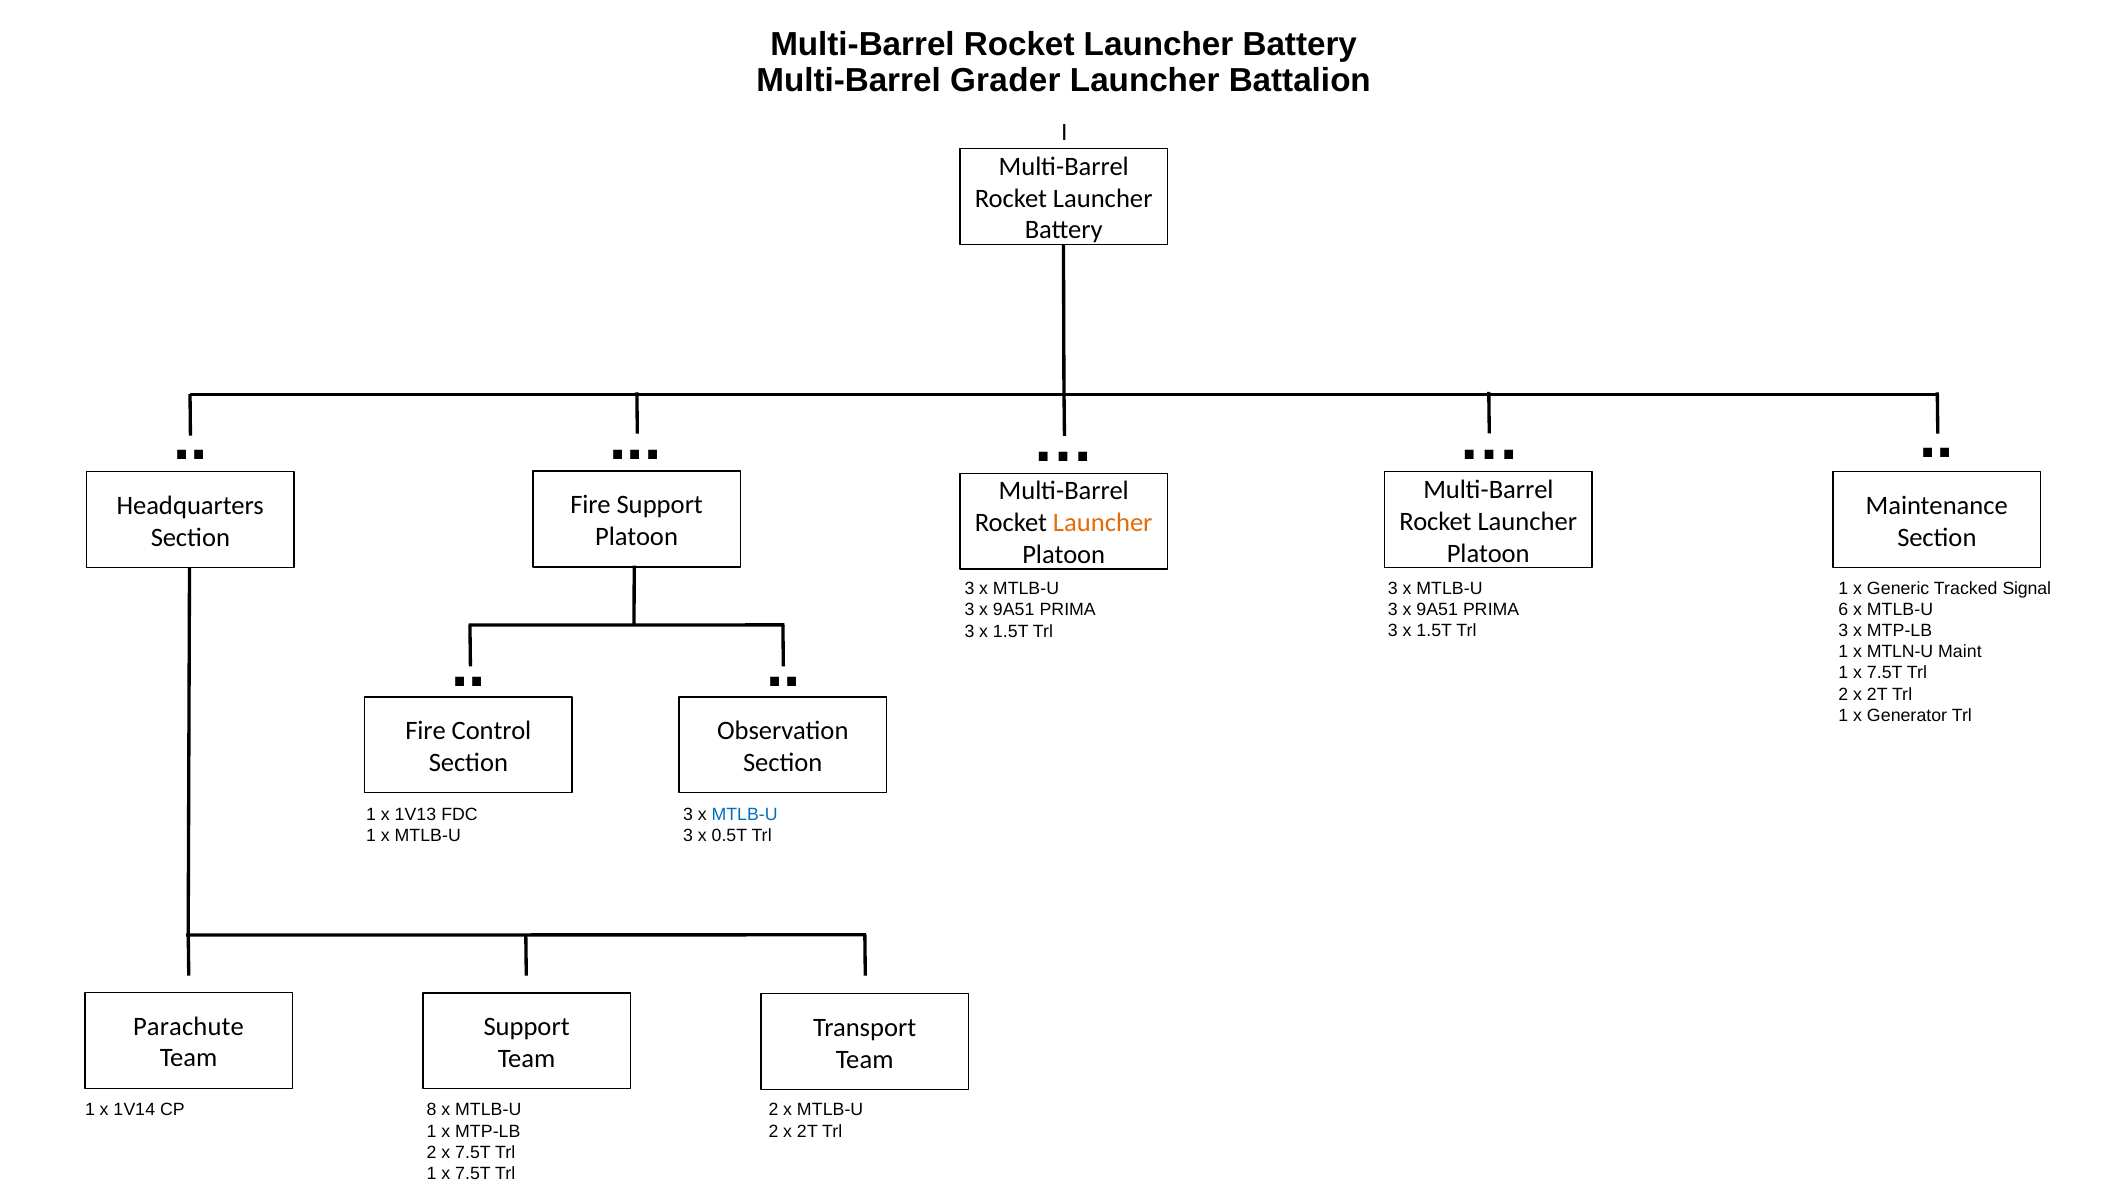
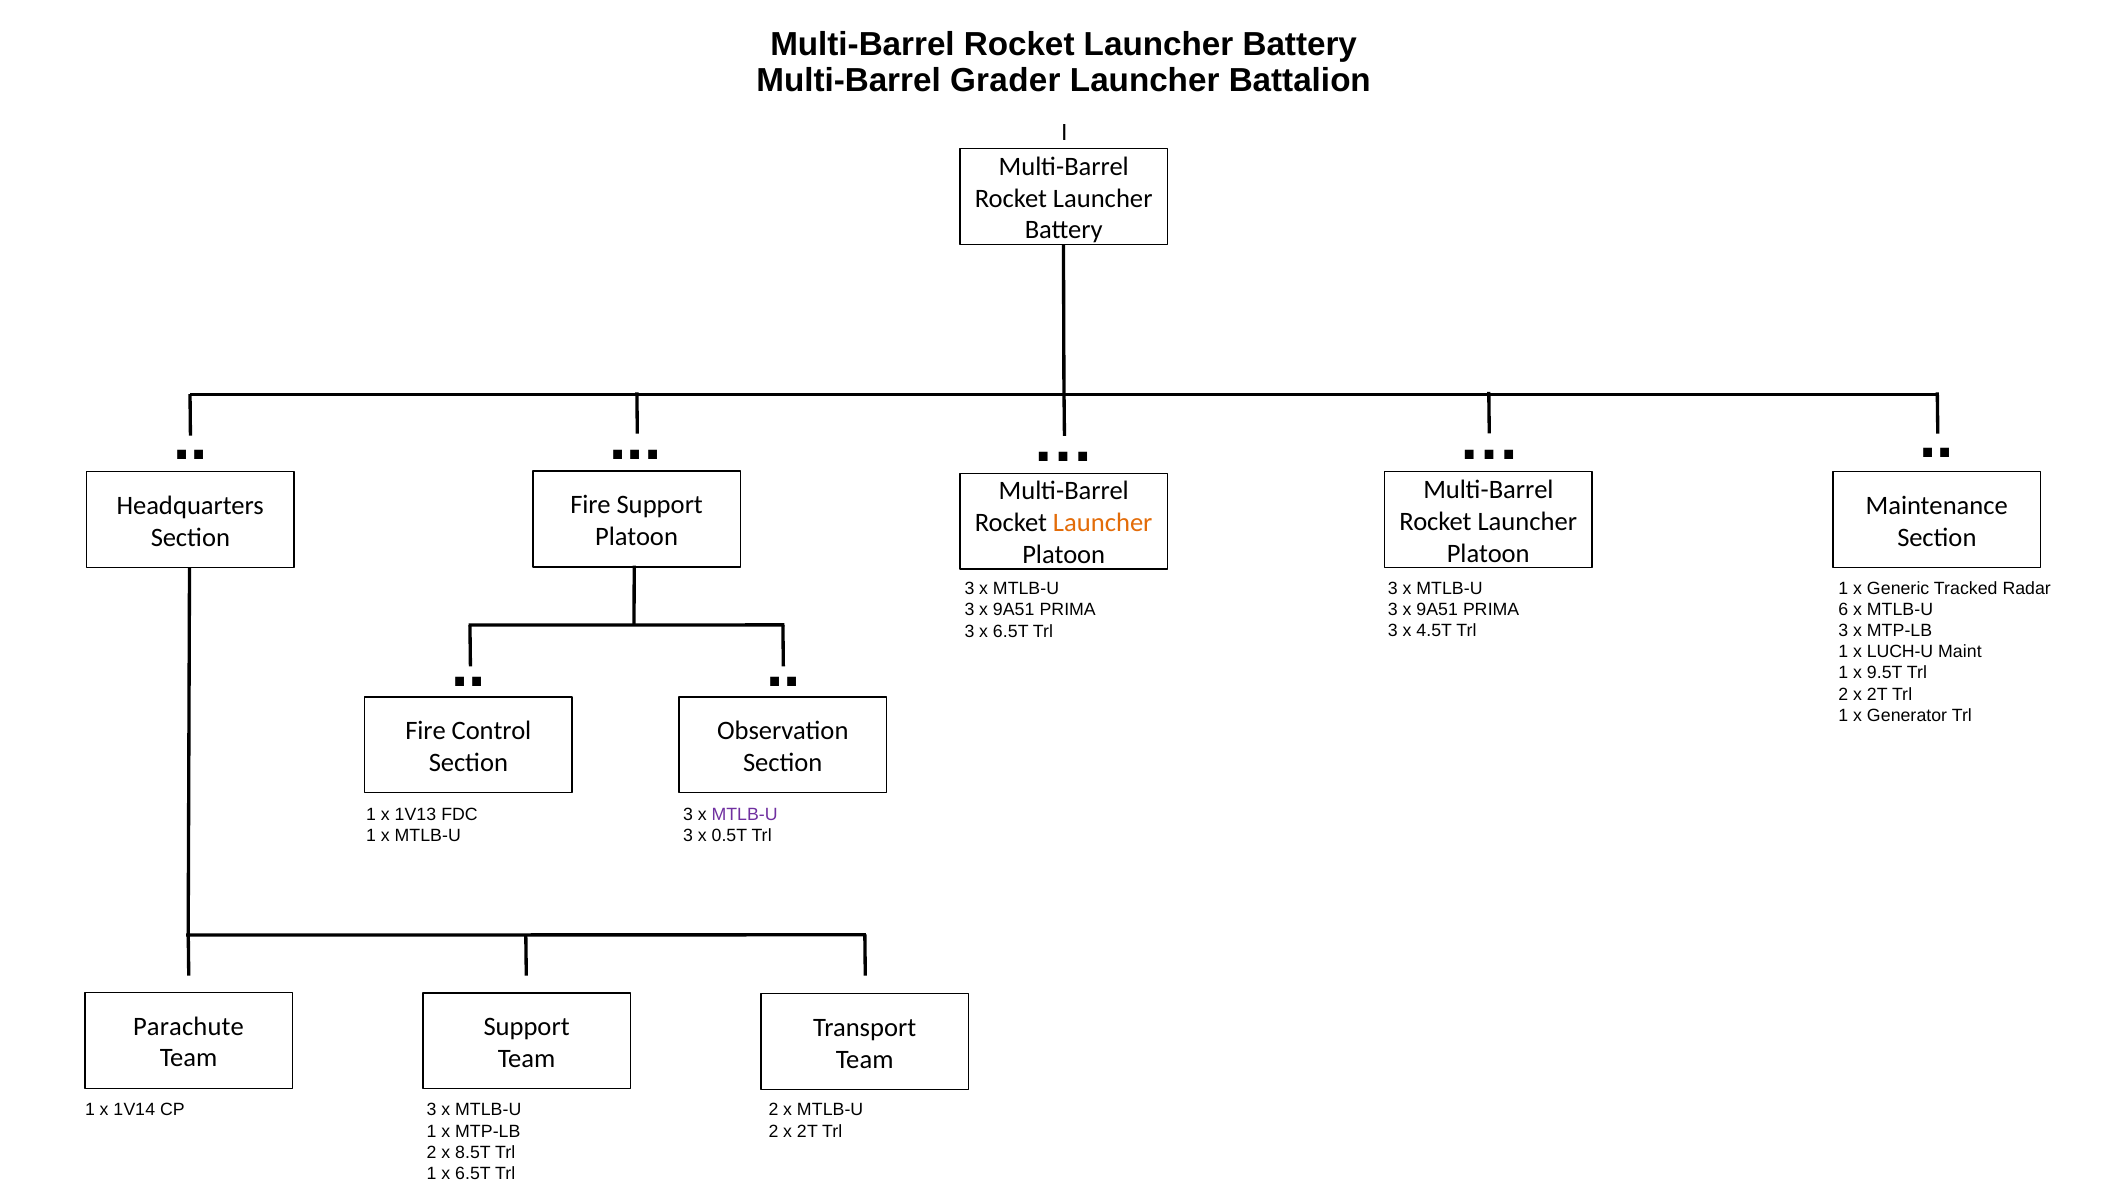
Signal: Signal -> Radar
1.5T at (1434, 631): 1.5T -> 4.5T
1.5T at (1011, 631): 1.5T -> 6.5T
MTLN-U: MTLN-U -> LUCH-U
7.5T at (1885, 673): 7.5T -> 9.5T
MTLB-U at (745, 815) colour: blue -> purple
CP 8: 8 -> 3
2 x 7.5T: 7.5T -> 8.5T
7.5T at (473, 1174): 7.5T -> 6.5T
